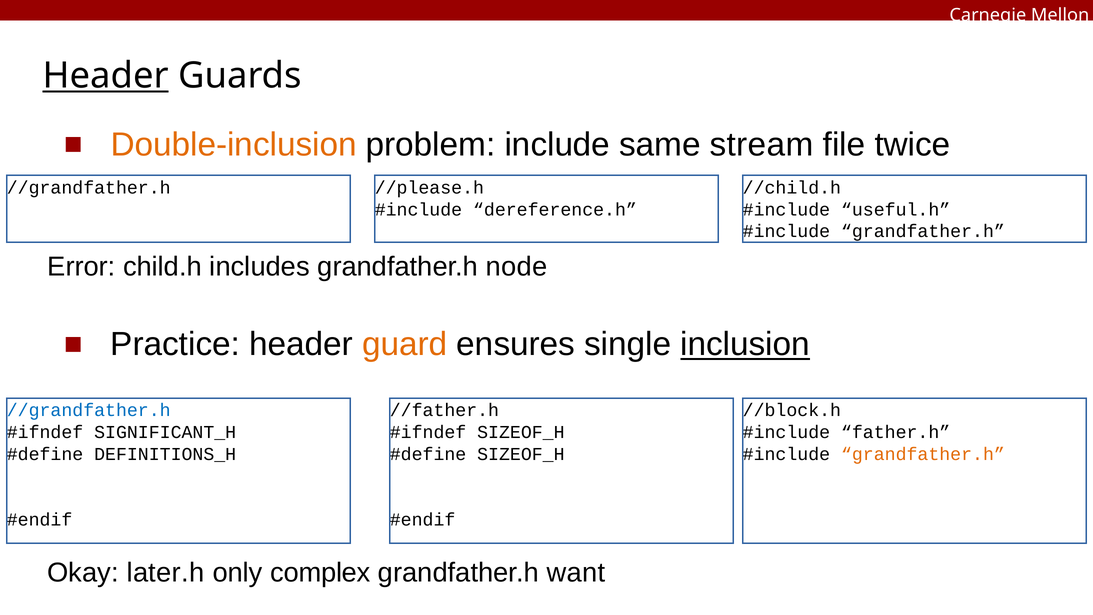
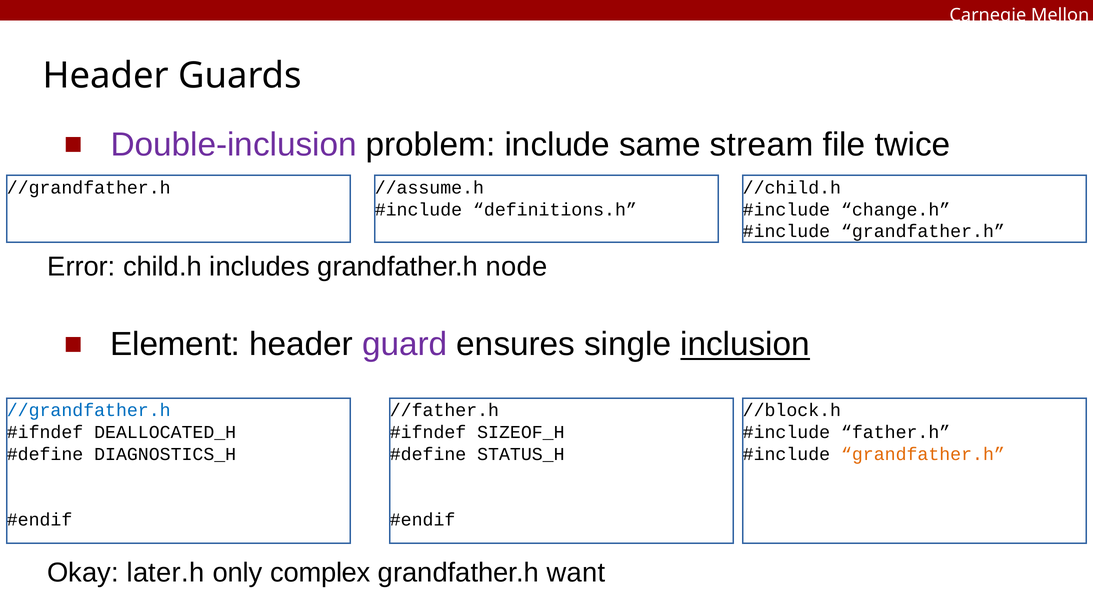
Header at (106, 76) underline: present -> none
Double-inclusion colour: orange -> purple
//please.h: //please.h -> //assume.h
dereference.h: dereference.h -> definitions.h
useful.h: useful.h -> change.h
Practice: Practice -> Element
guard colour: orange -> purple
SIGNIFICANT_H: SIGNIFICANT_H -> DEALLOCATED_H
DEFINITIONS_H: DEFINITIONS_H -> DIAGNOSTICS_H
SIZEOF_H at (521, 454): SIZEOF_H -> STATUS_H
